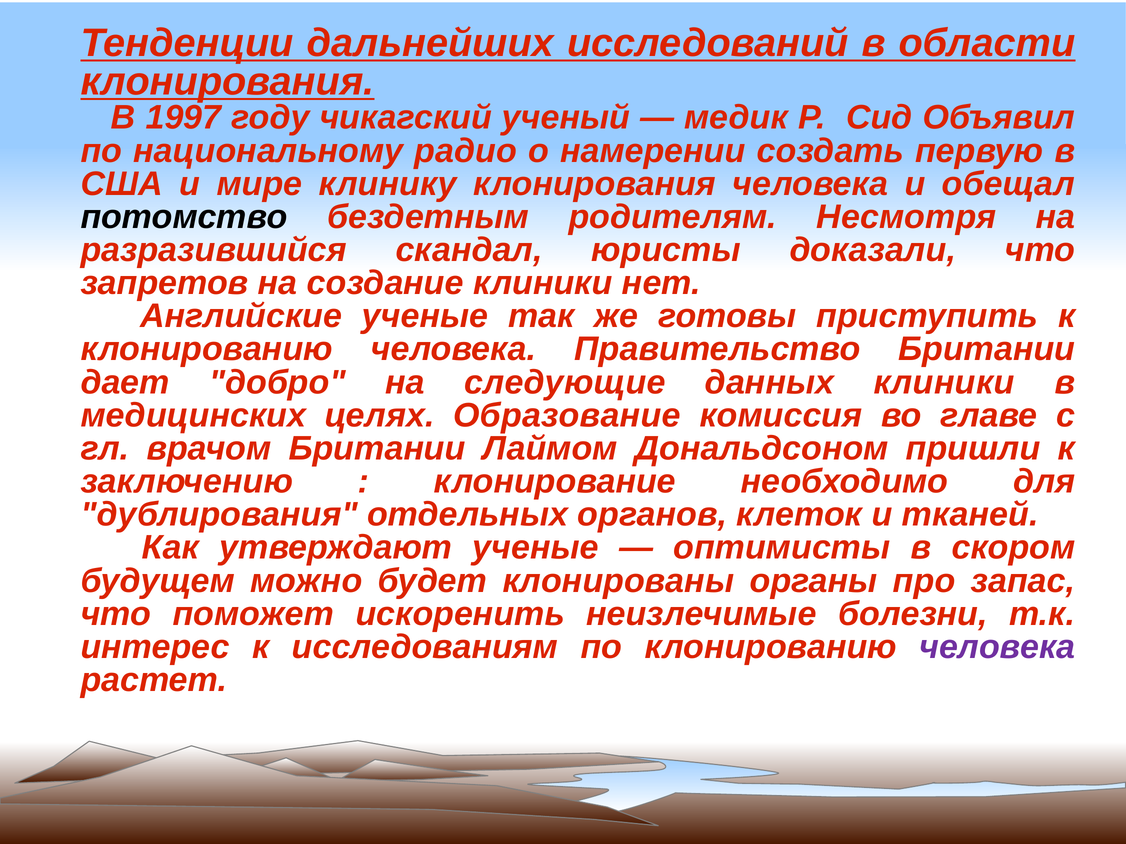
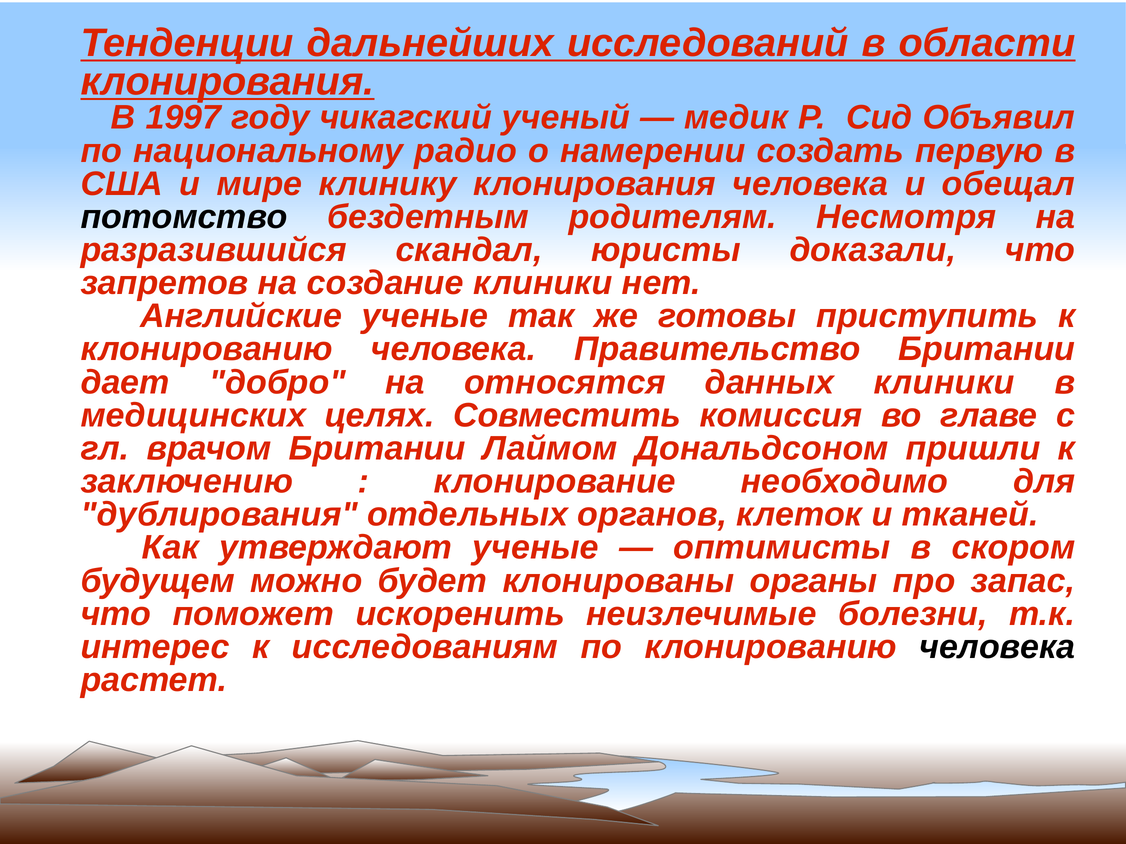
следующие: следующие -> относятся
Образование: Образование -> Совместить
человека at (997, 647) colour: purple -> black
